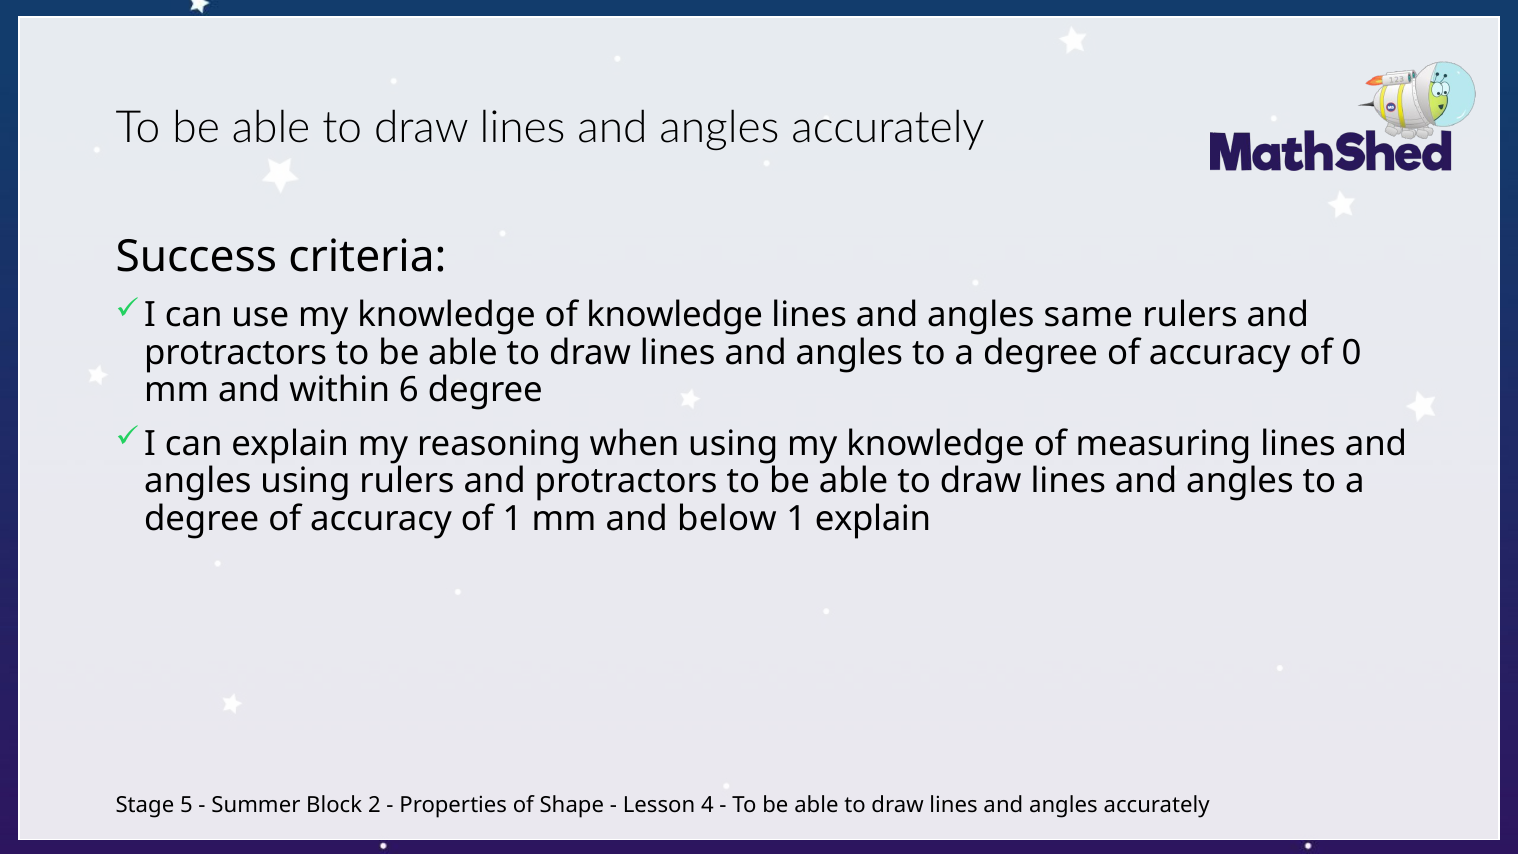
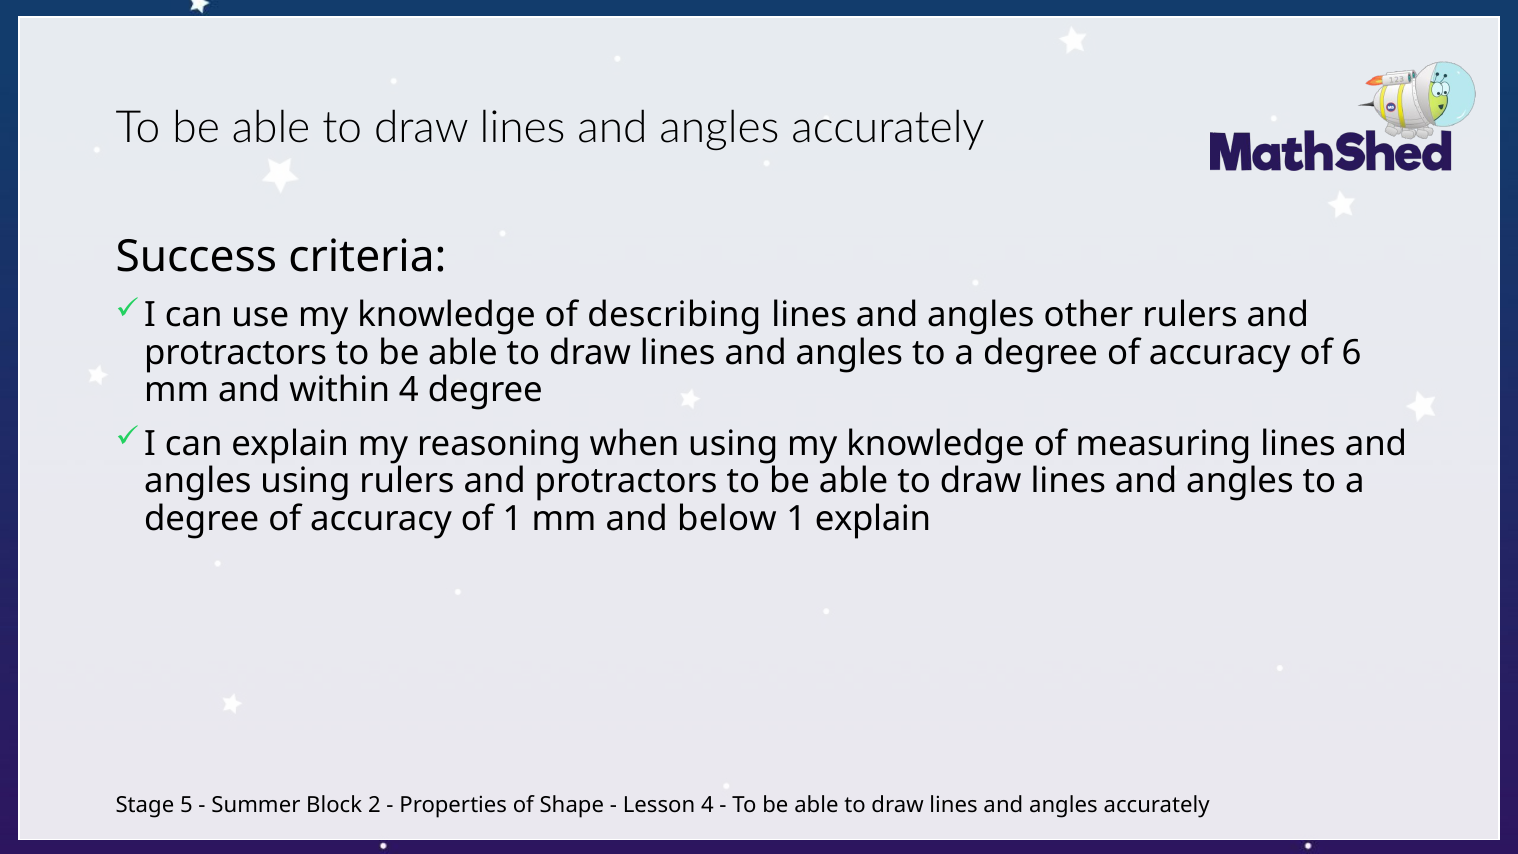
of knowledge: knowledge -> describing
same: same -> other
0: 0 -> 6
within 6: 6 -> 4
